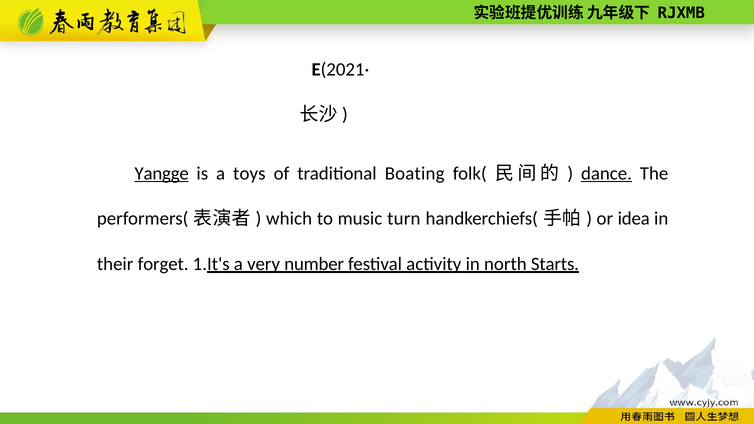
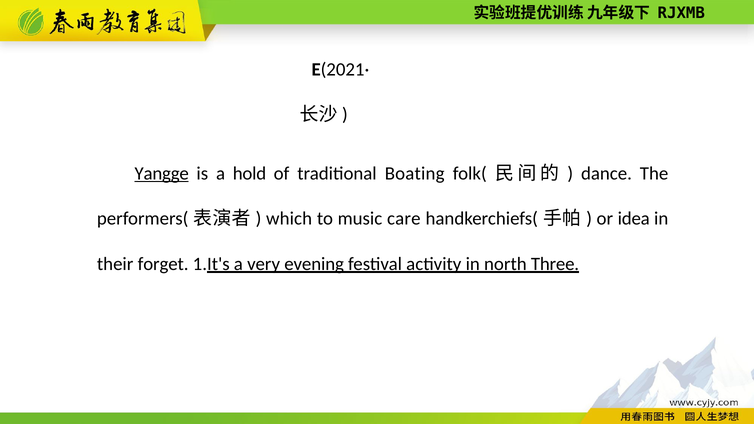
toys: toys -> hold
dance underline: present -> none
turn: turn -> care
number: number -> evening
Starts: Starts -> Three
